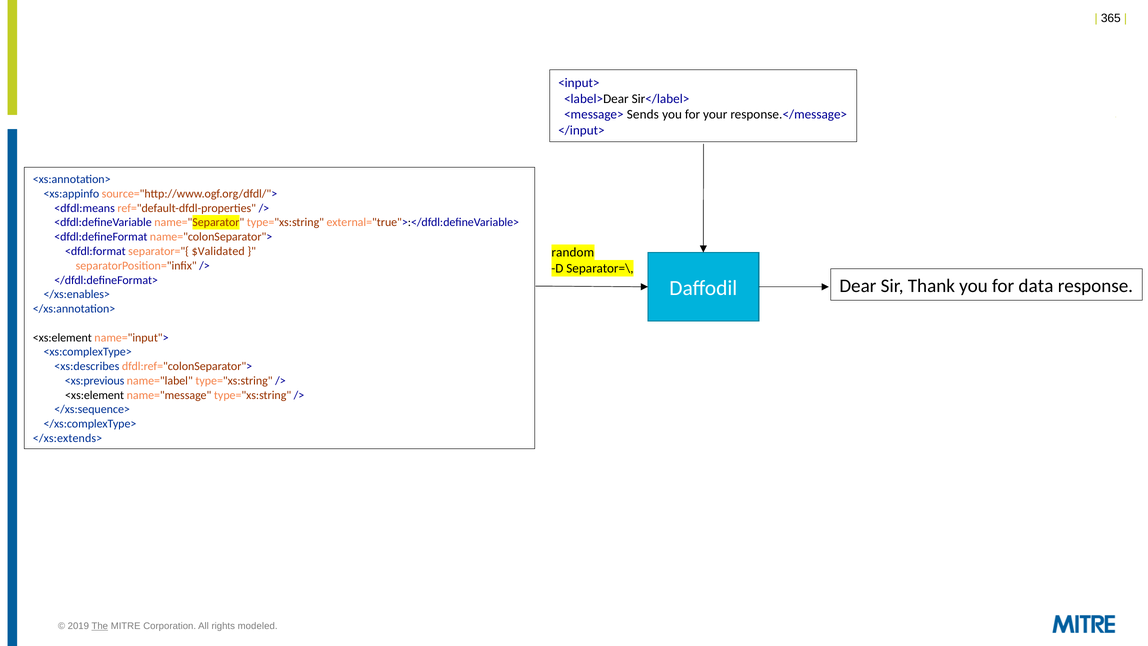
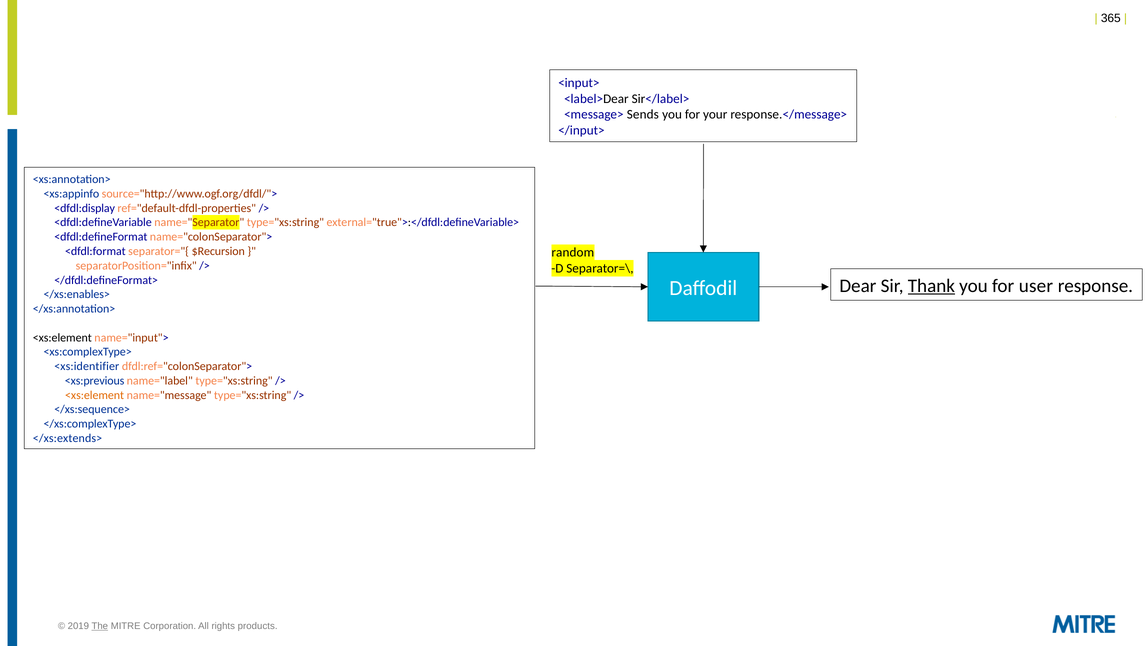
<dfdl:means: <dfdl:means -> <dfdl:display
$Validated: $Validated -> $Recursion
Thank underline: none -> present
data: data -> user
<xs:describes: <xs:describes -> <xs:identifier
<xs:element at (95, 395) colour: black -> orange
modeled: modeled -> products
